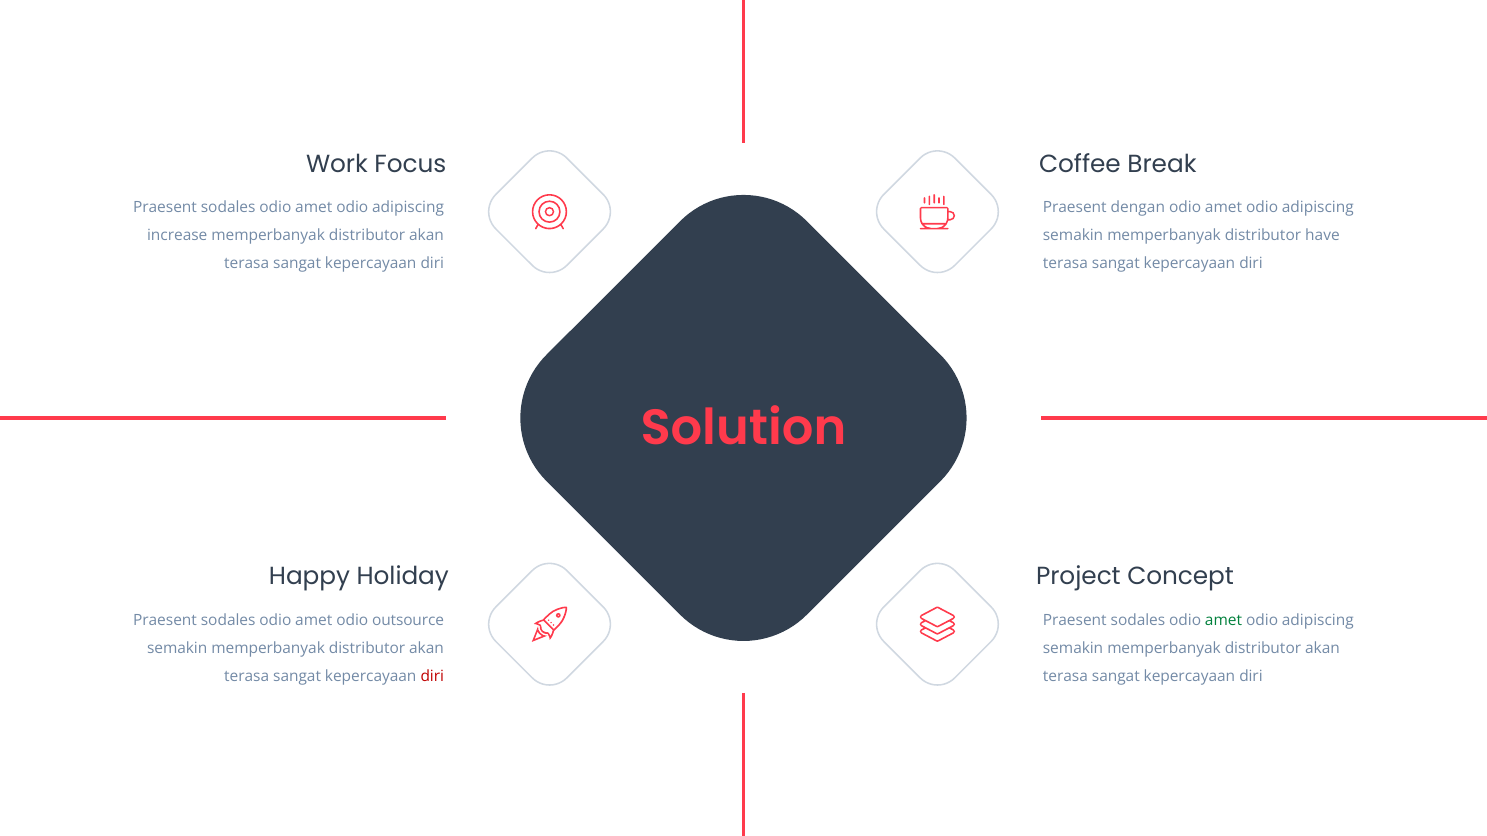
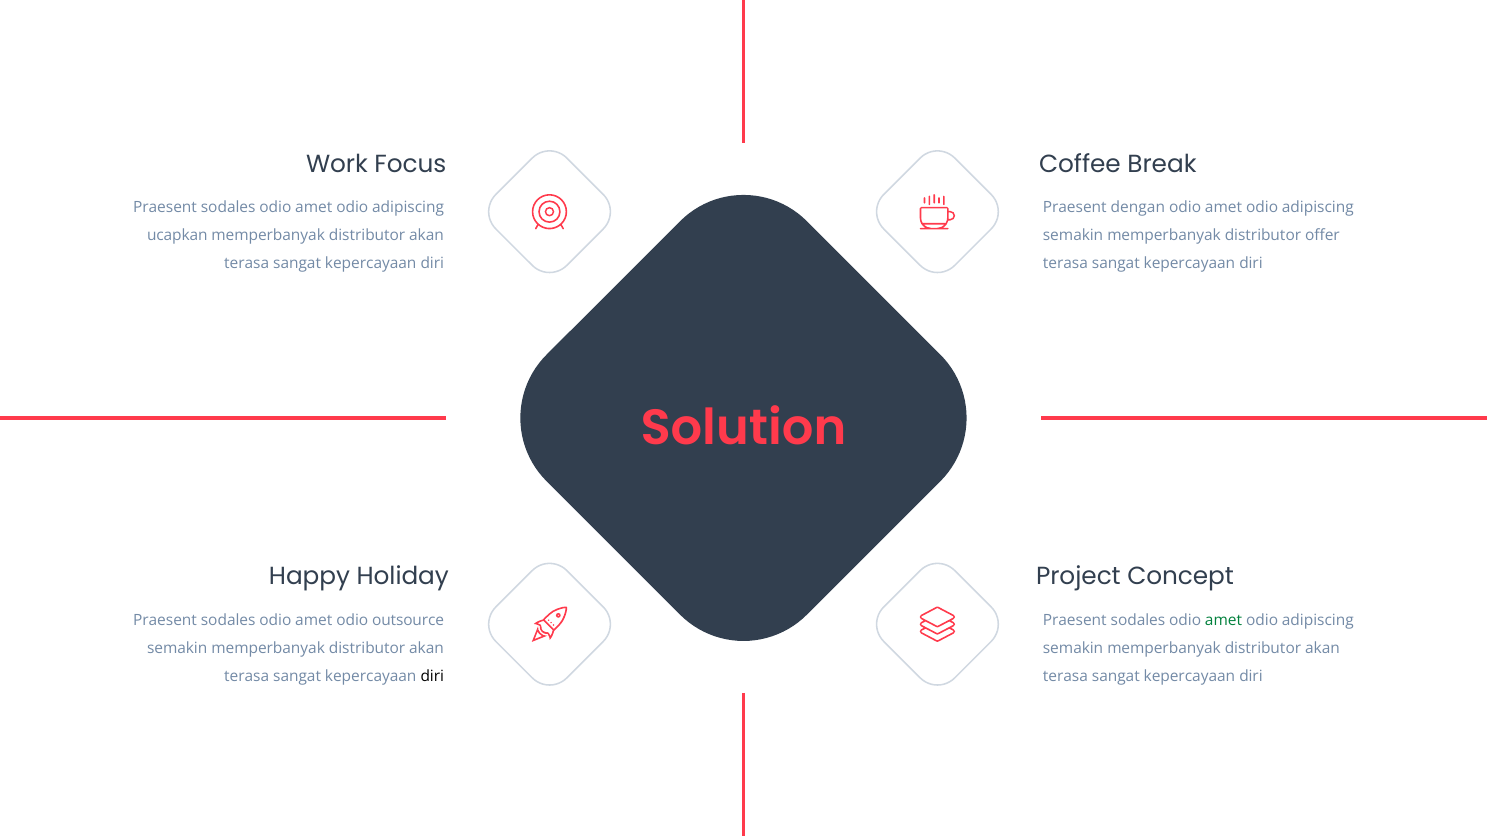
increase: increase -> ucapkan
have: have -> offer
diri at (432, 676) colour: red -> black
